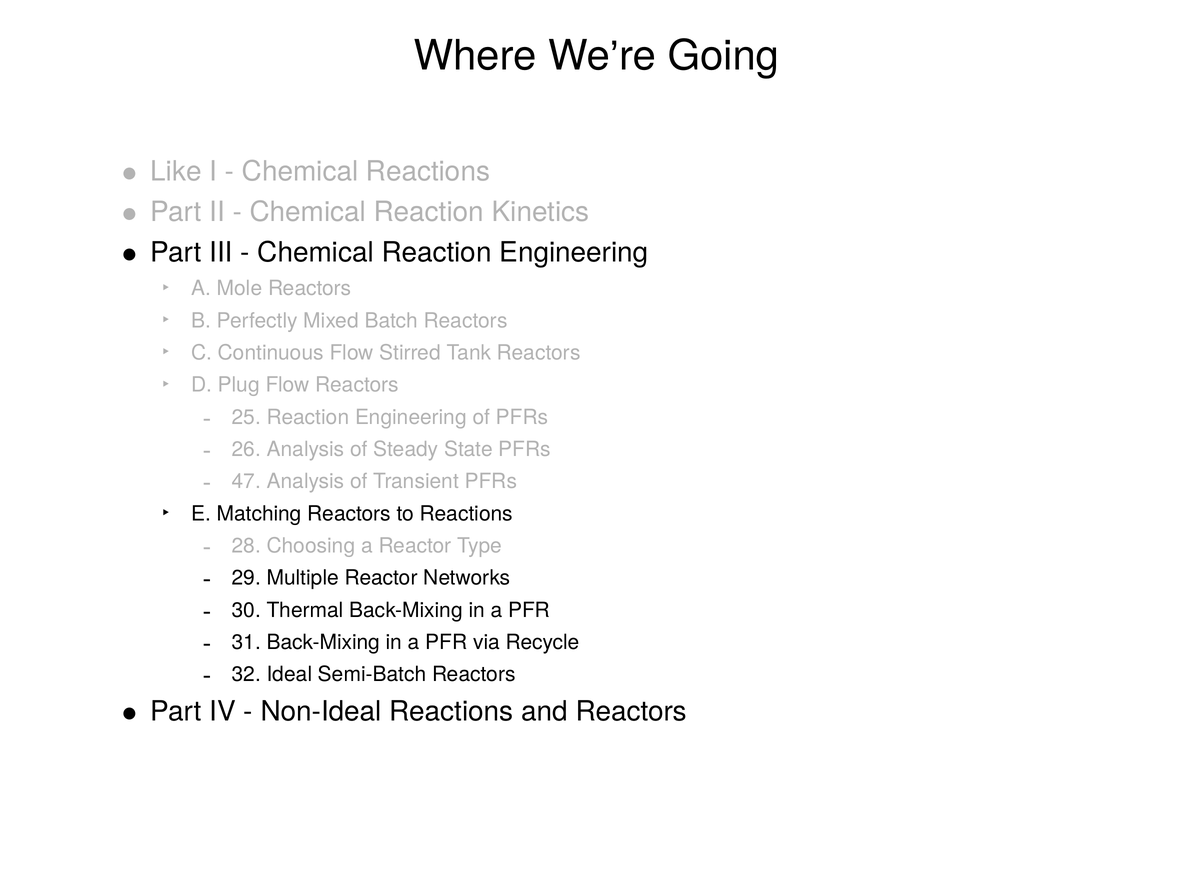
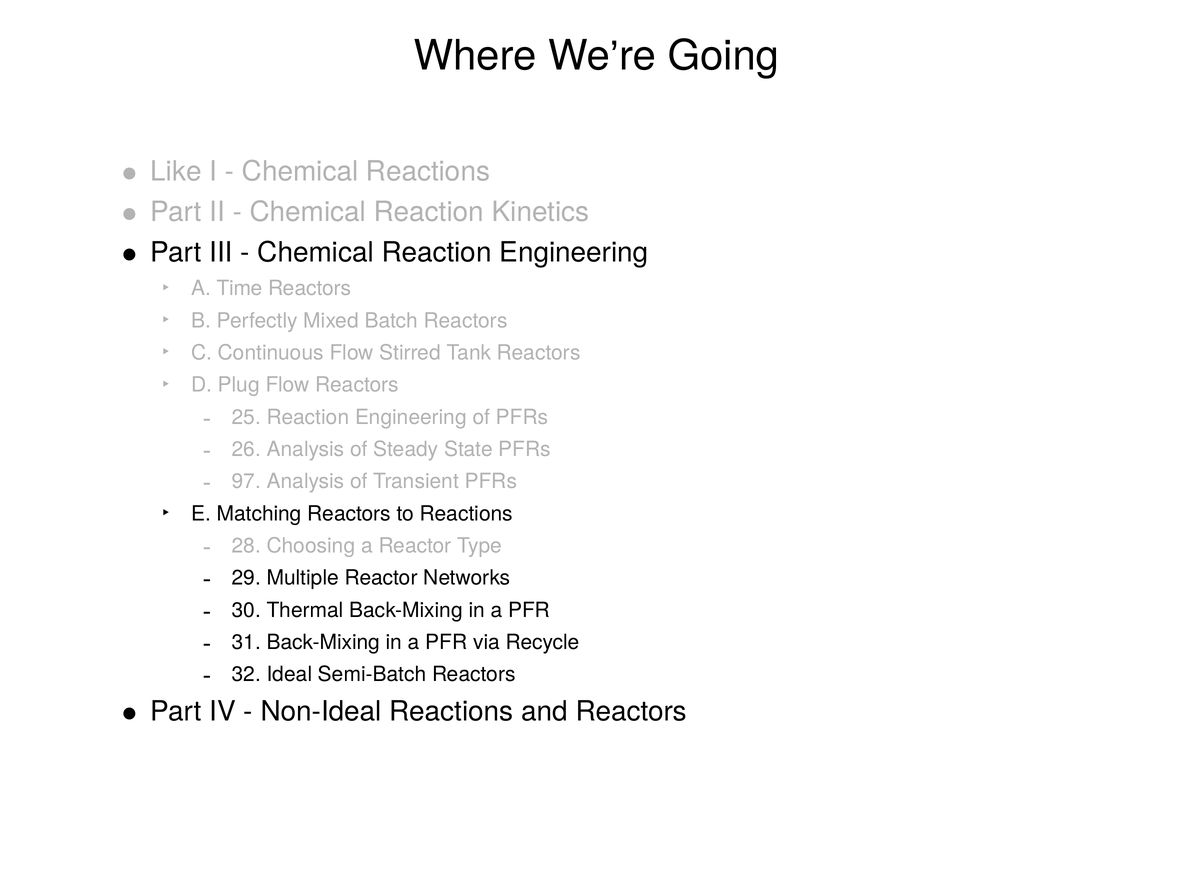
Mole: Mole -> Time
47: 47 -> 97
